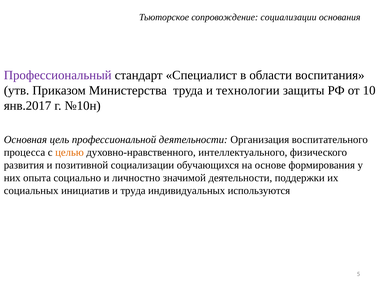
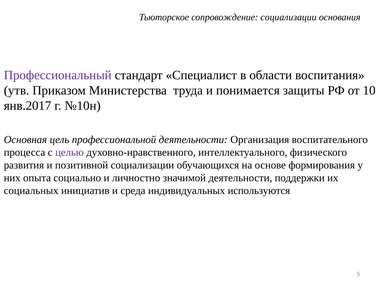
технологии: технологии -> понимается
целью colour: orange -> purple
и труда: труда -> среда
